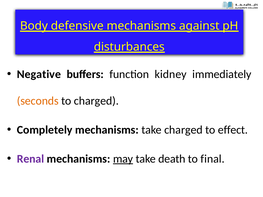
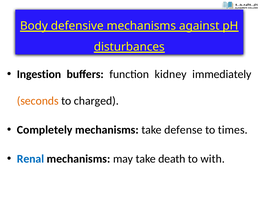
Negative: Negative -> Ingestion
take charged: charged -> defense
effect: effect -> times
Renal colour: purple -> blue
may underline: present -> none
final: final -> with
